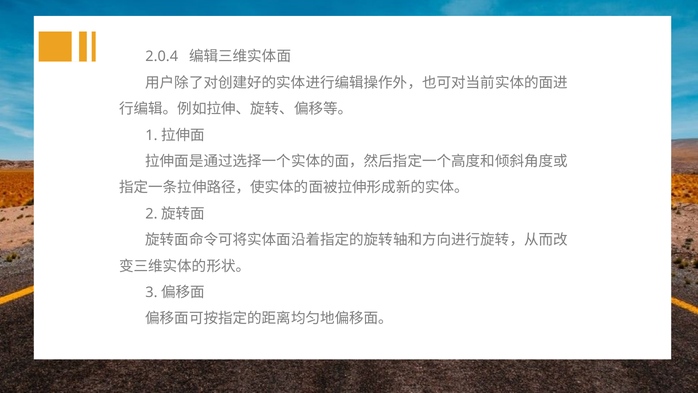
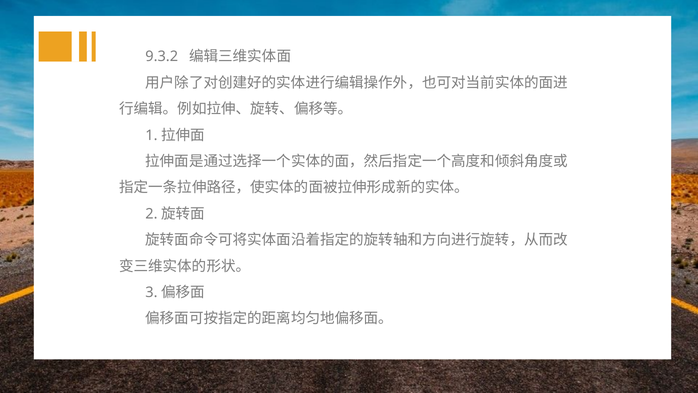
2.0.4: 2.0.4 -> 9.3.2
